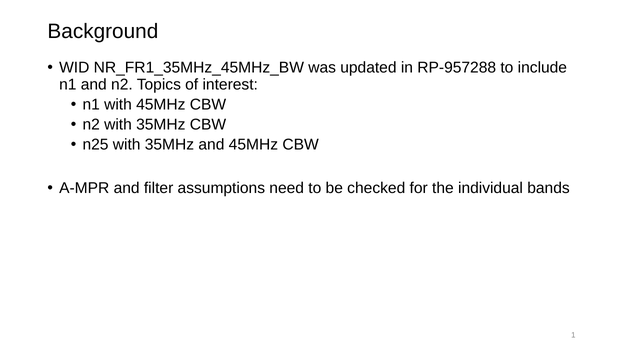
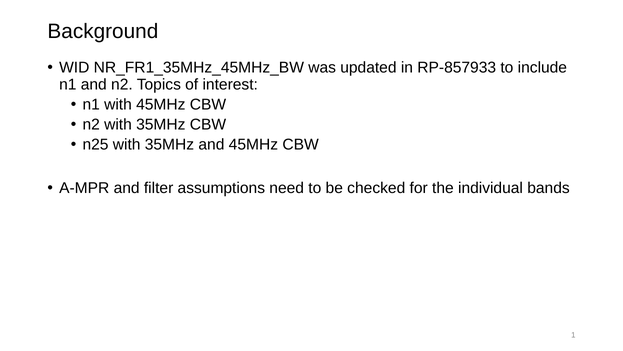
RP-957288: RP-957288 -> RP-857933
